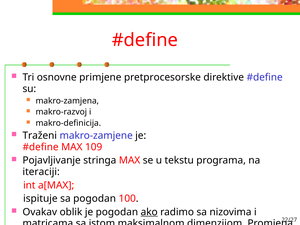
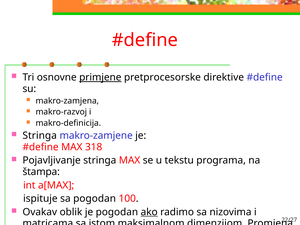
primjene underline: none -> present
Traženi at (40, 136): Traženi -> Stringa
109: 109 -> 318
iteraciji: iteraciji -> štampa
